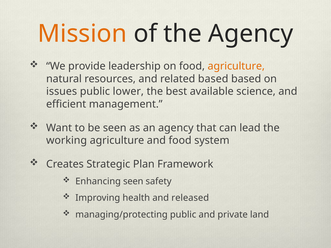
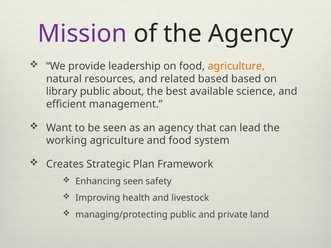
Mission colour: orange -> purple
issues: issues -> library
lower: lower -> about
released: released -> livestock
